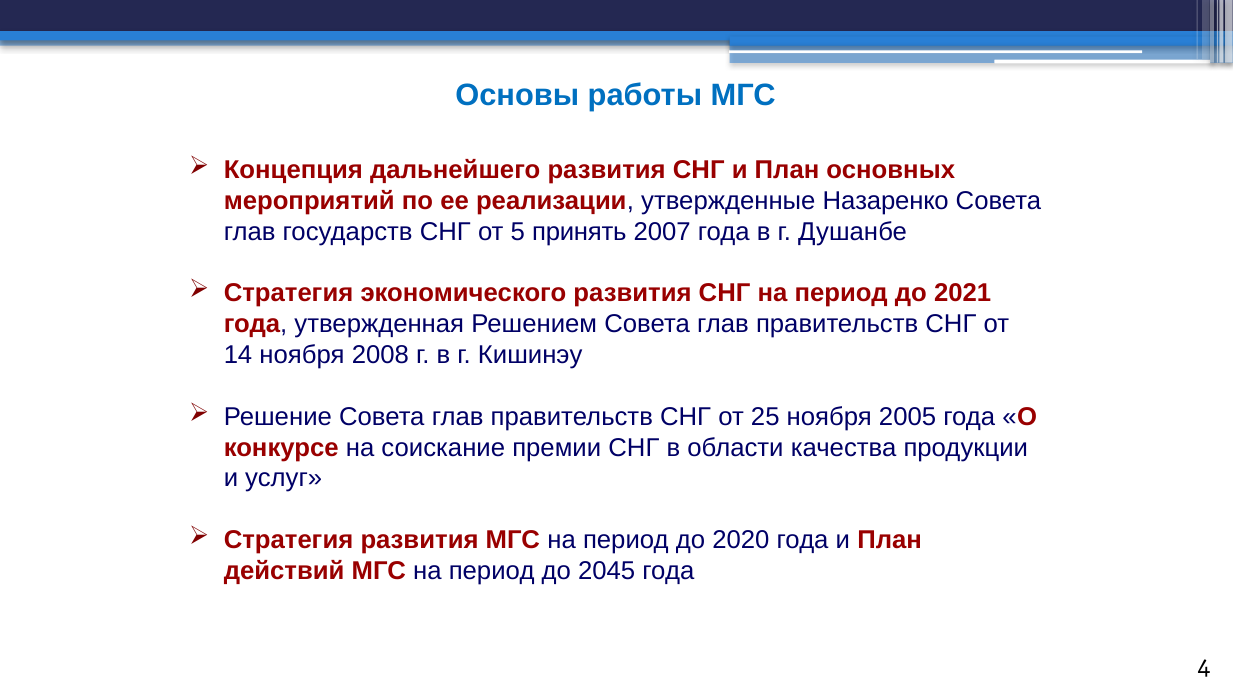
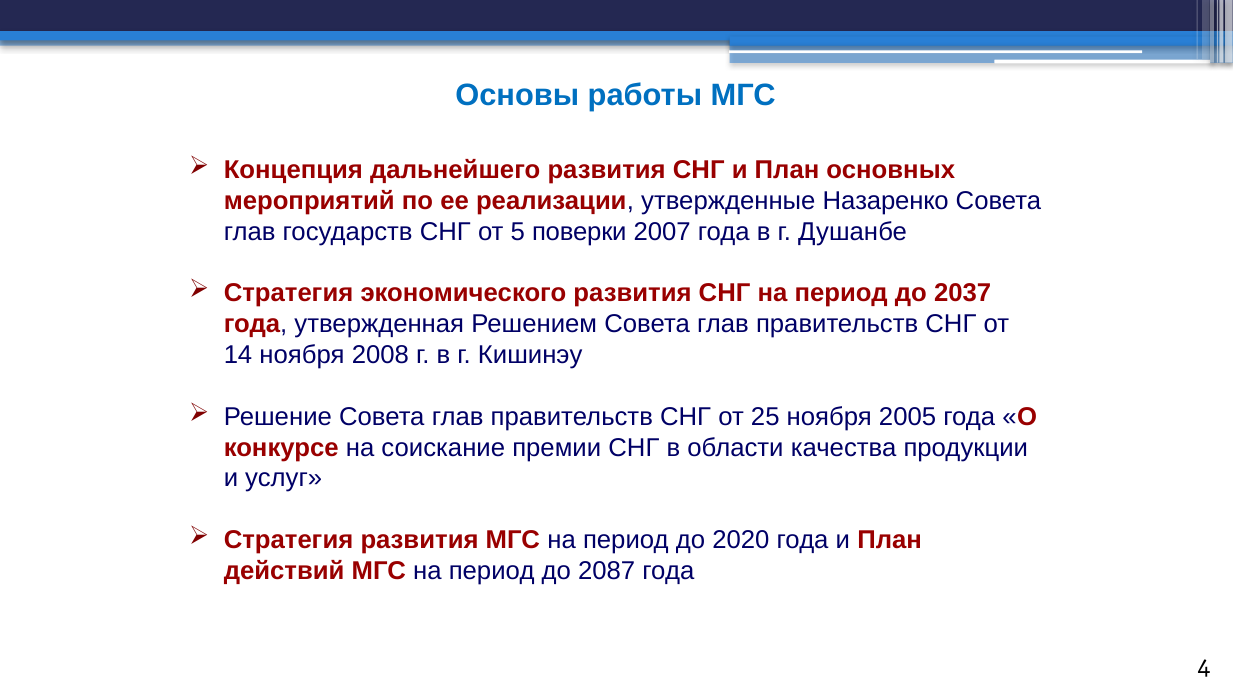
принять: принять -> поверки
2021: 2021 -> 2037
2045: 2045 -> 2087
